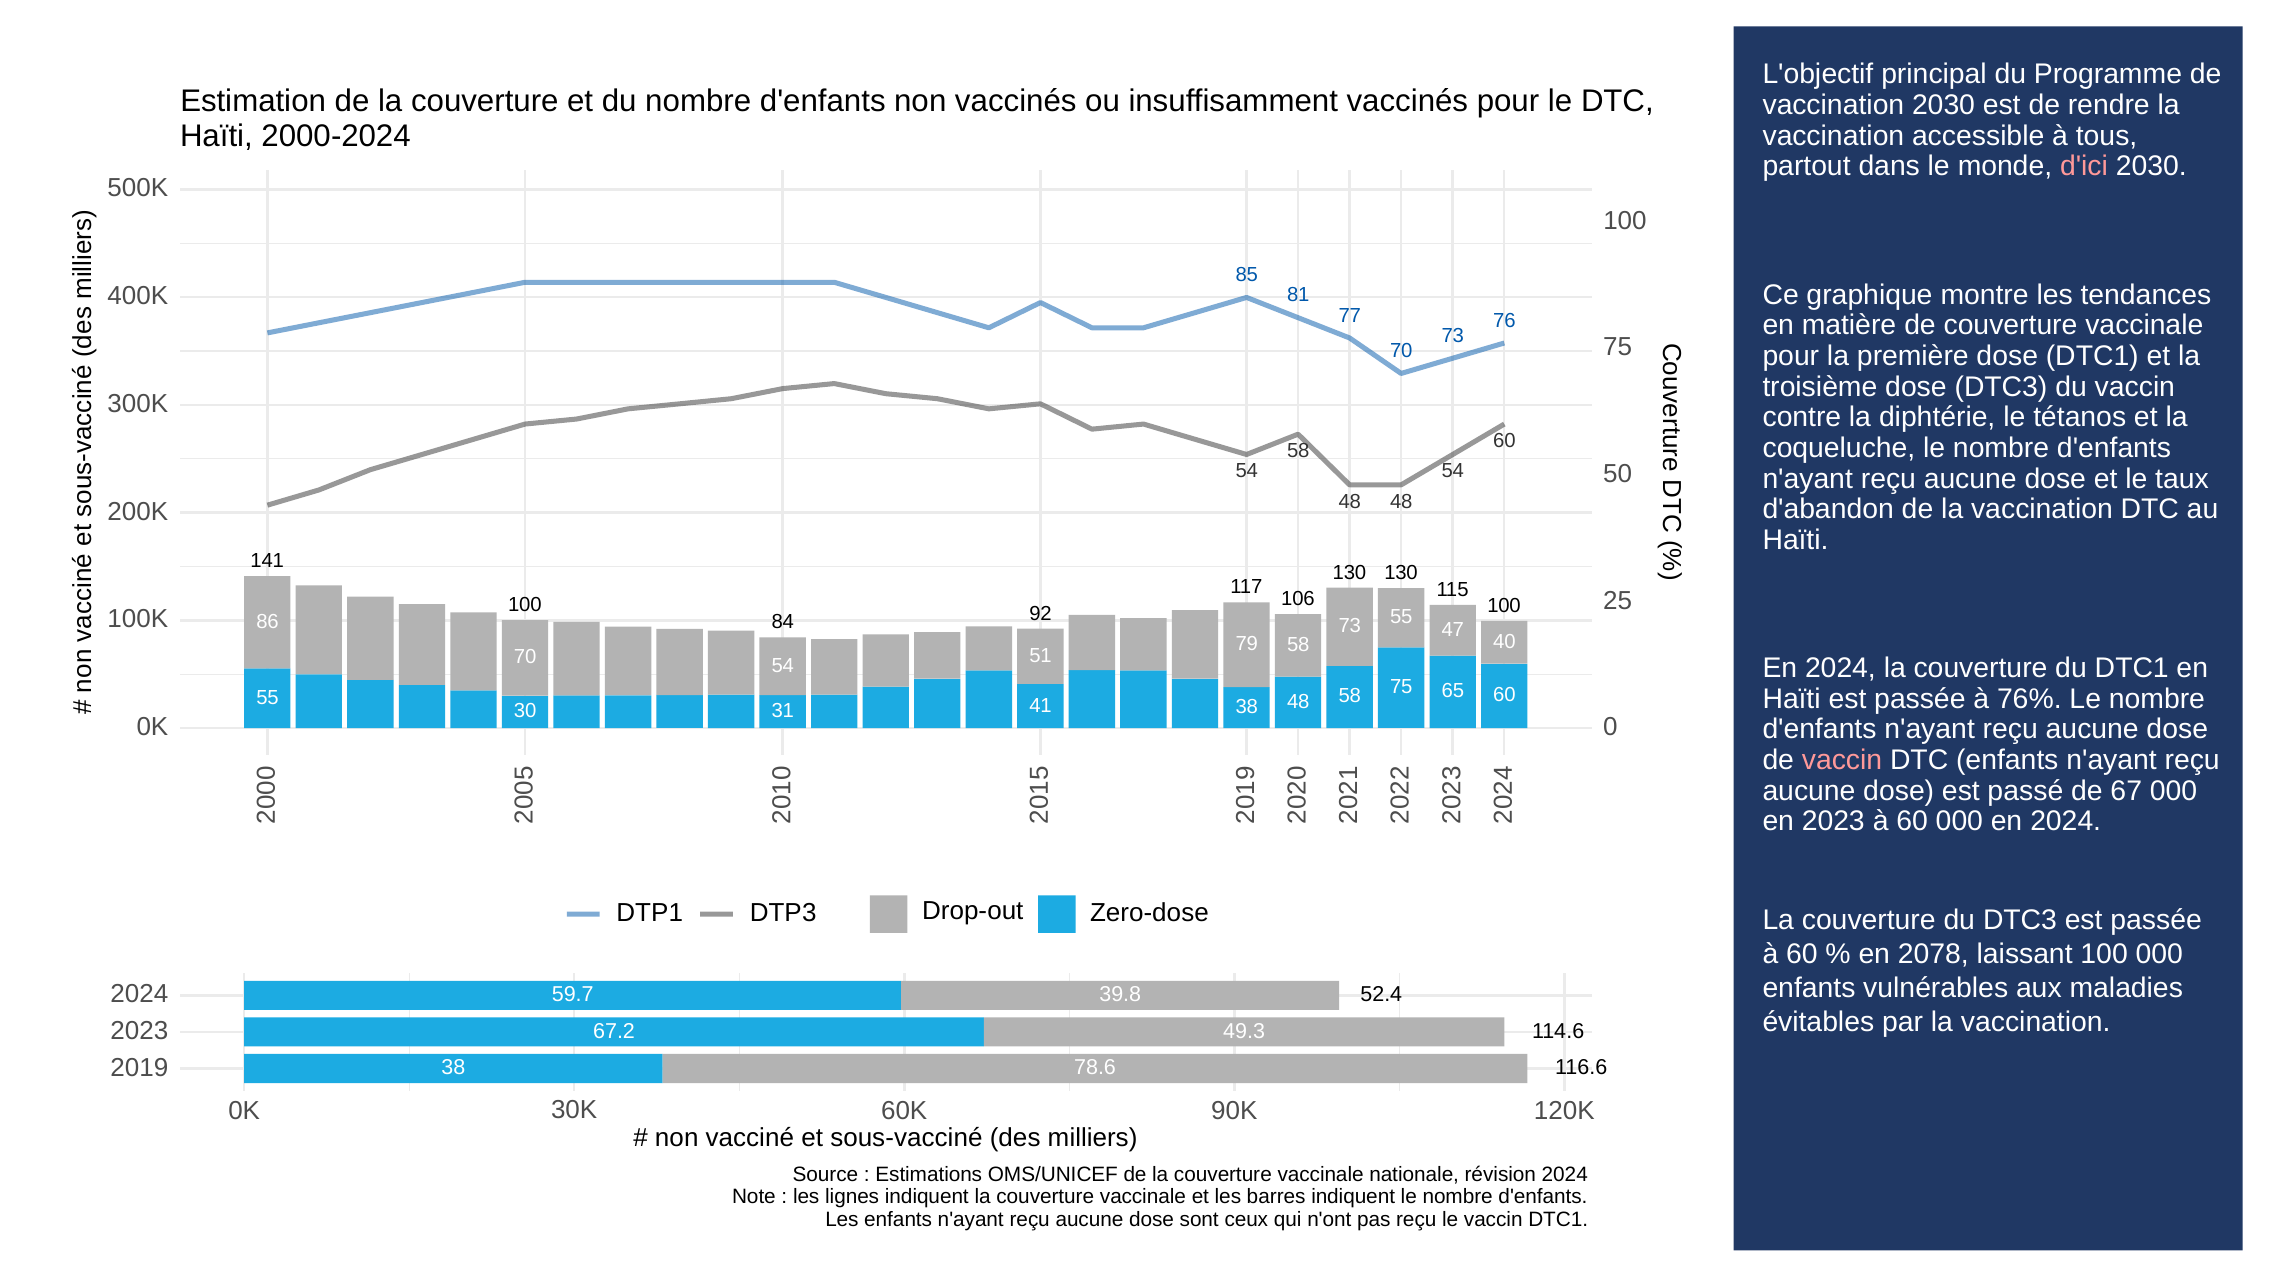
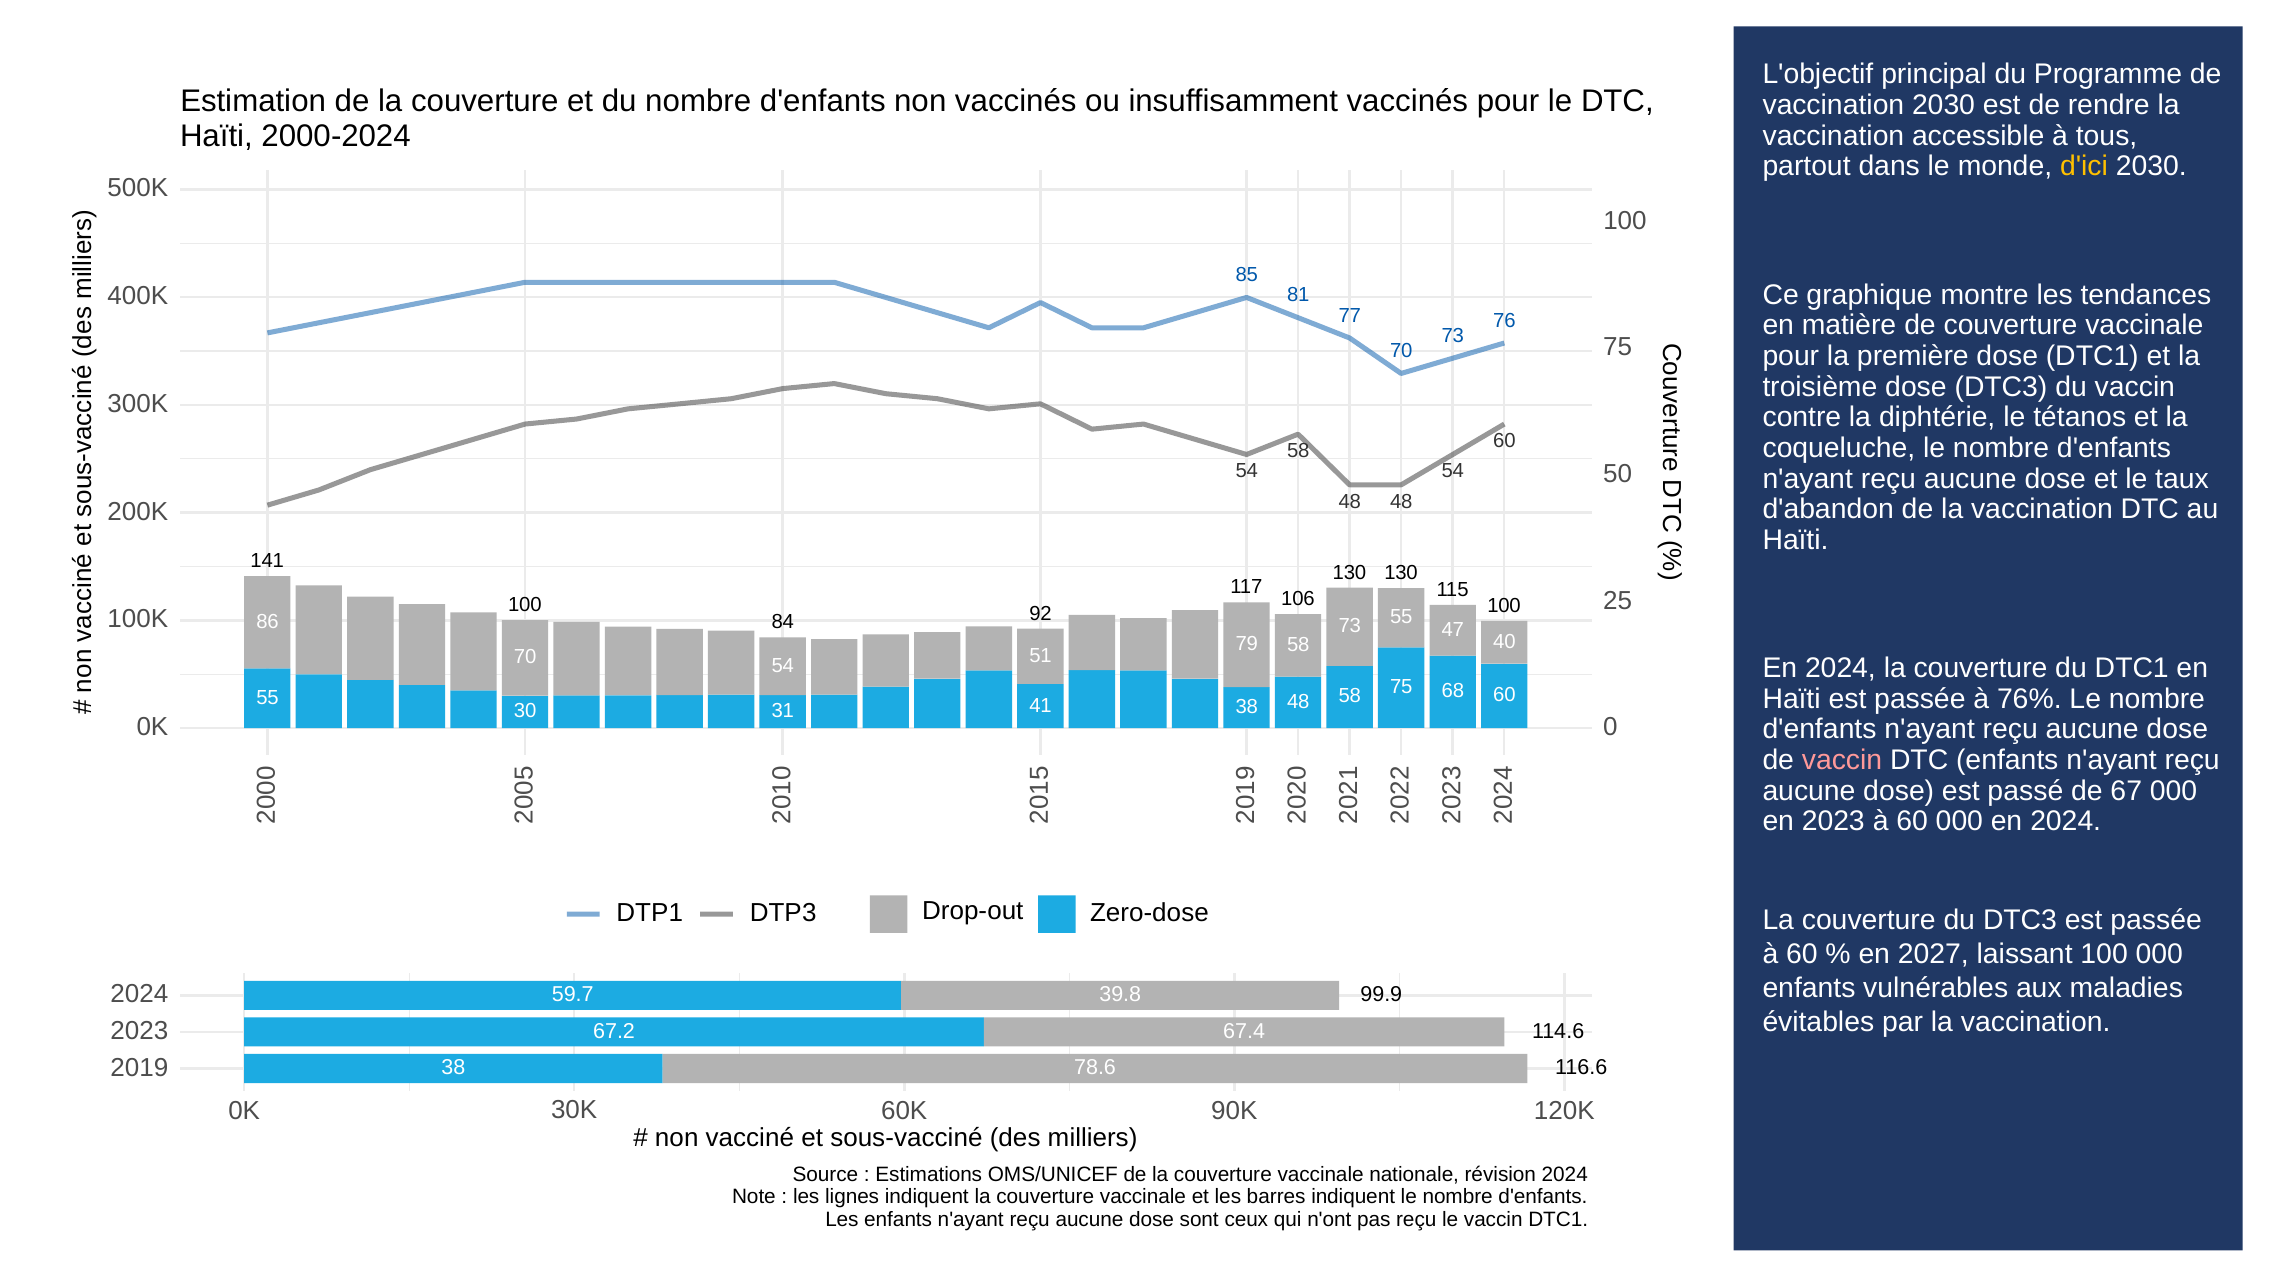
d'ici colour: pink -> yellow
65: 65 -> 68
2078: 2078 -> 2027
52.4: 52.4 -> 99.9
49.3: 49.3 -> 67.4
